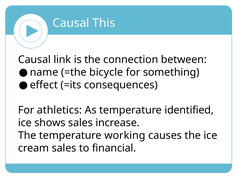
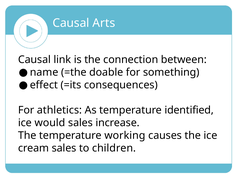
This: This -> Arts
bicycle: bicycle -> doable
shows: shows -> would
financial: financial -> children
